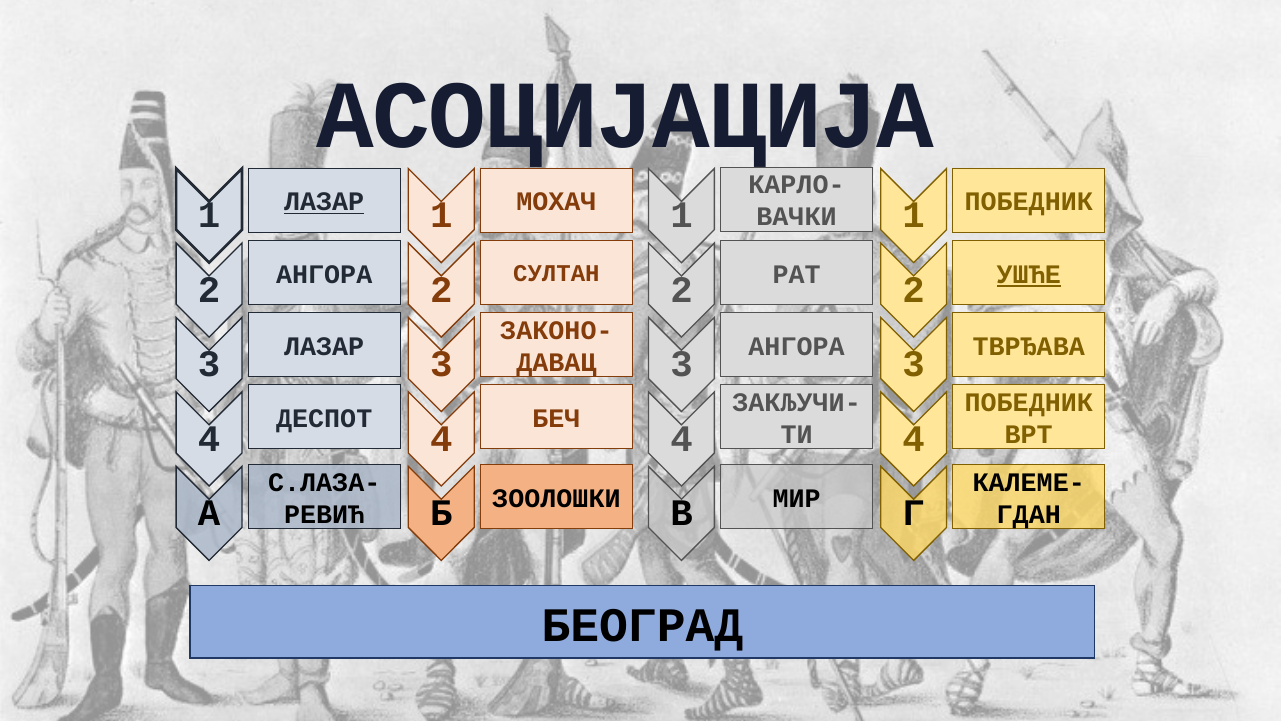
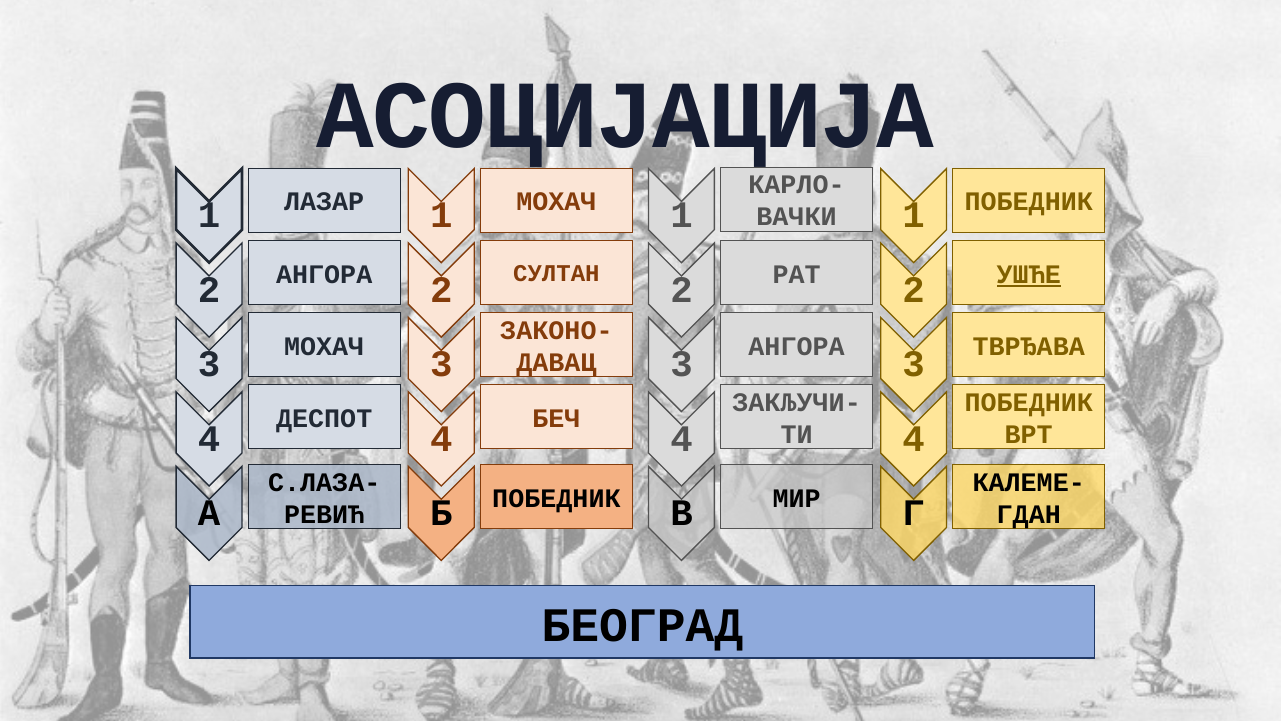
ЛАЗАР at (324, 202) underline: present -> none
ЛАЗАР at (324, 346): ЛАЗАР -> МОХАЧ
ЗООЛОШКИ at (556, 498): ЗООЛОШКИ -> ПОБЕДНИК
